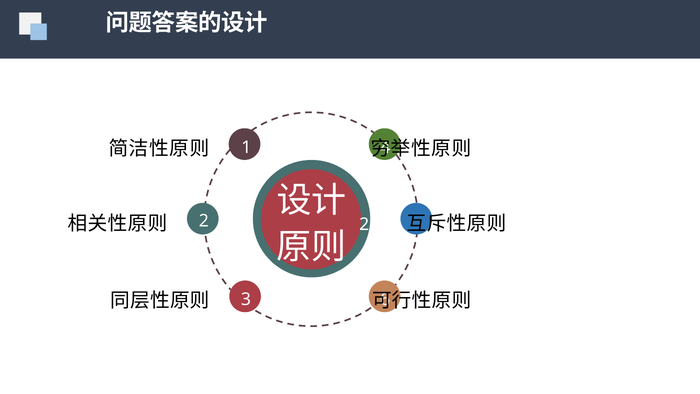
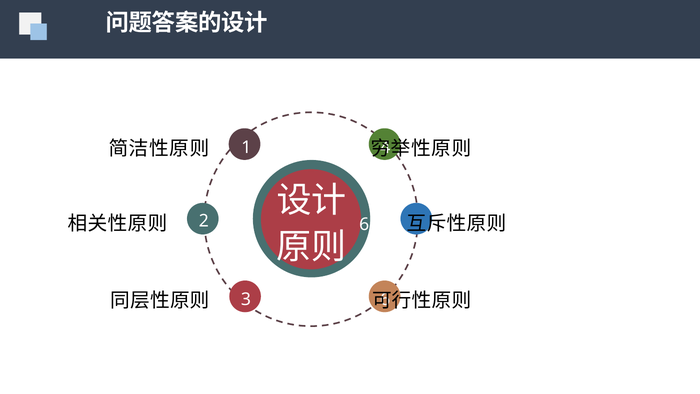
2 at (364, 224): 2 -> 6
